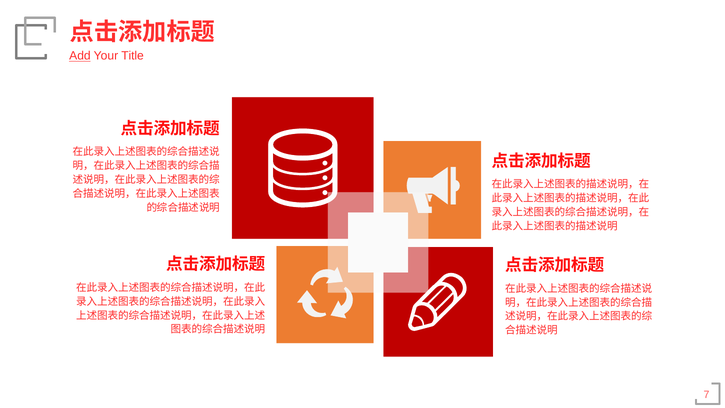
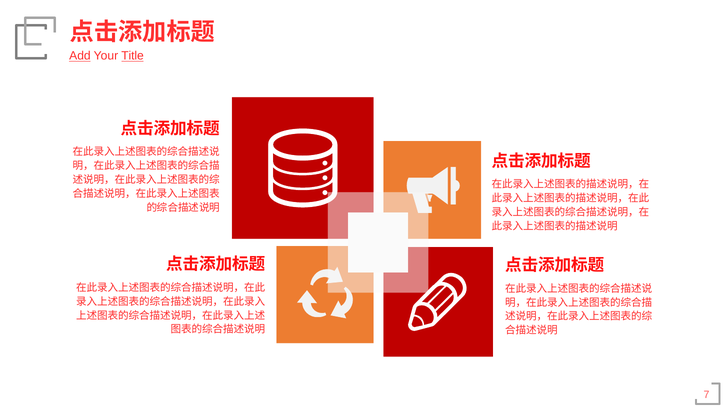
Title underline: none -> present
